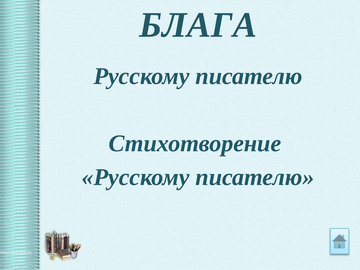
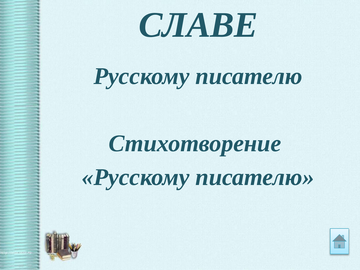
БЛАГА: БЛАГА -> СЛАВЕ
